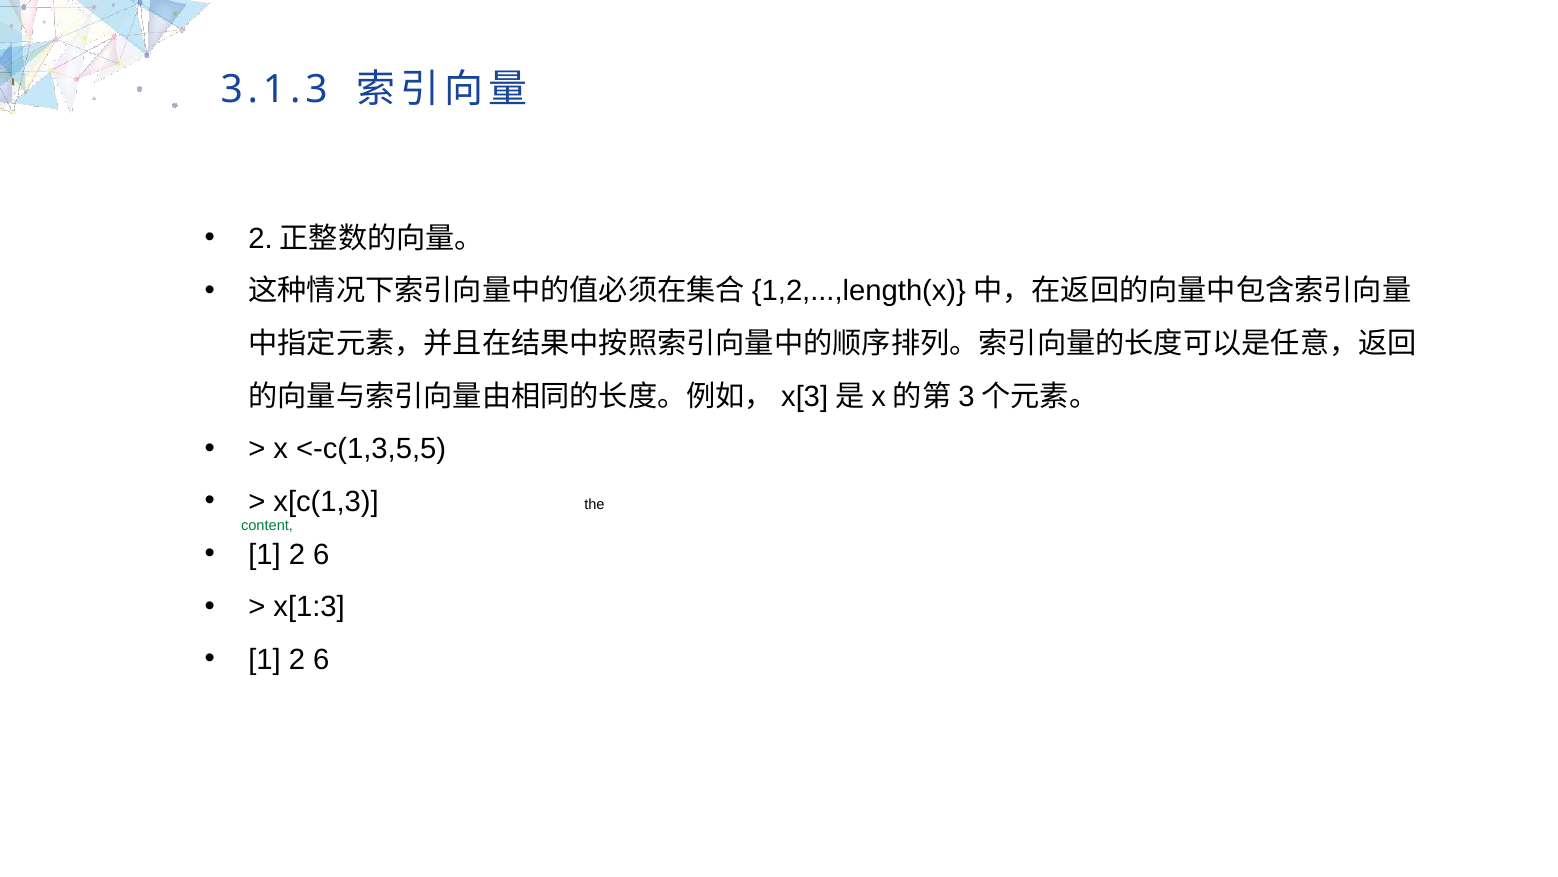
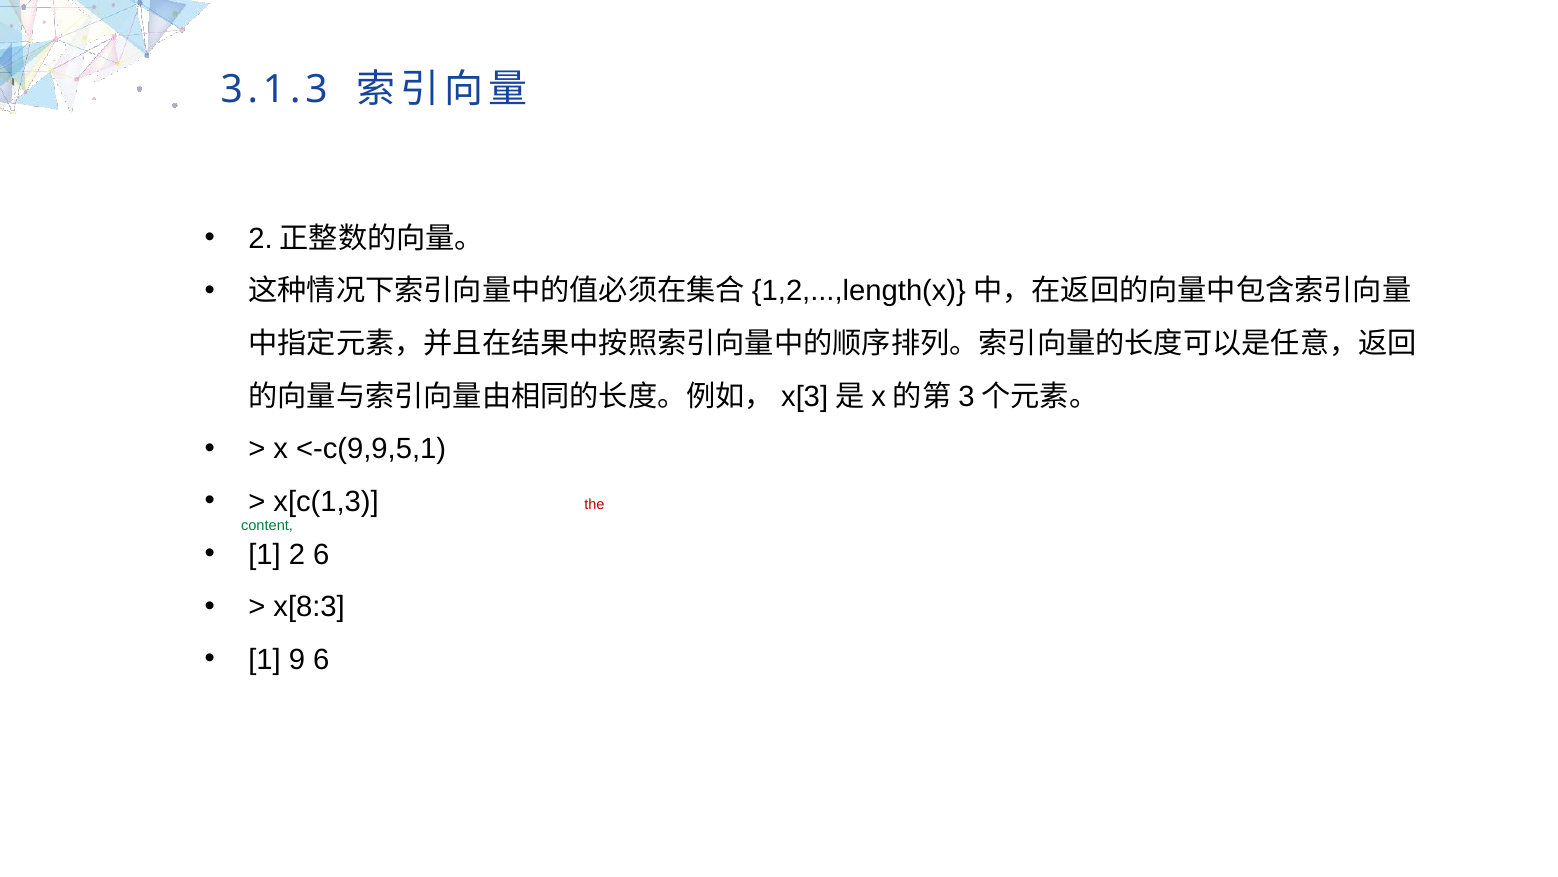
<-c(1,3,5,5: <-c(1,3,5,5 -> <-c(9,9,5,1
the at (594, 504) colour: black -> red
x[1:3: x[1:3 -> x[8:3
2 at (297, 659): 2 -> 9
